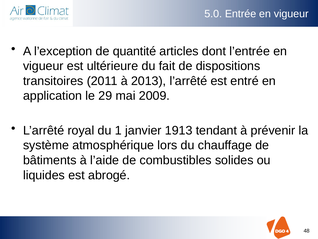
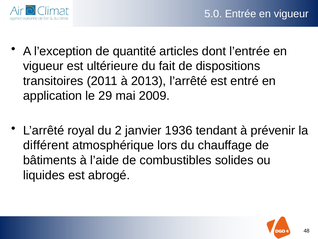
1: 1 -> 2
1913: 1913 -> 1936
système: système -> différent
